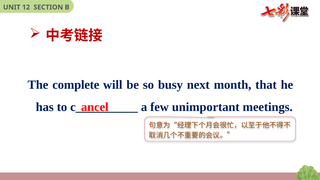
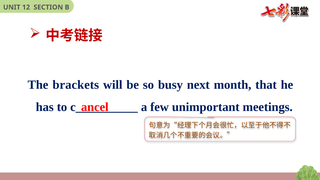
complete: complete -> brackets
